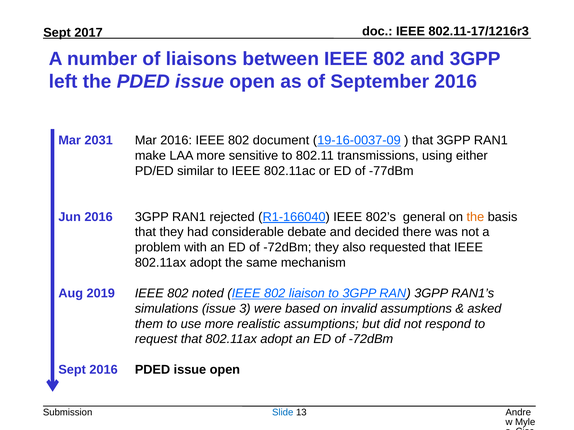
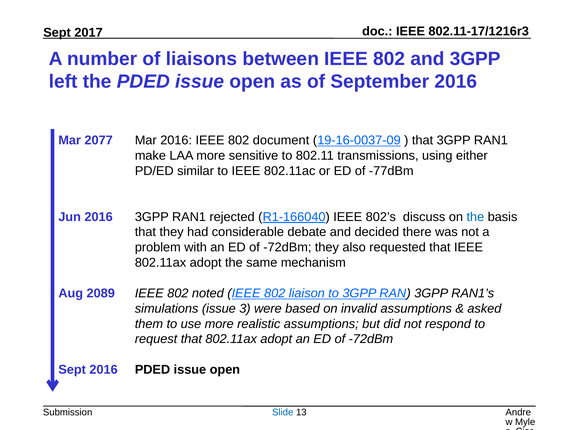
2031: 2031 -> 2077
general: general -> discuss
the at (475, 217) colour: orange -> blue
2019: 2019 -> 2089
